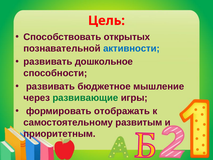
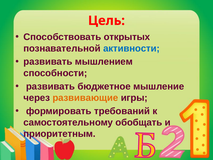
дошкольное: дошкольное -> мышлением
развивающие colour: green -> orange
отображать: отображать -> требований
развитым: развитым -> обобщать
